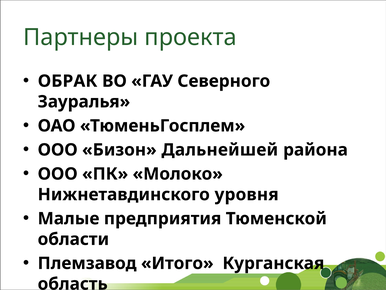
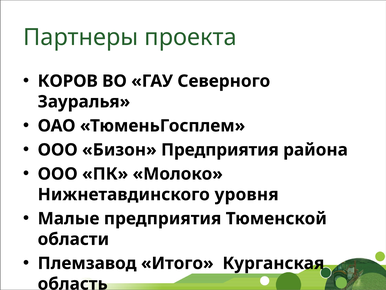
ОБРАК: ОБРАК -> КОРОВ
Бизон Дальнейшей: Дальнейшей -> Предприятия
